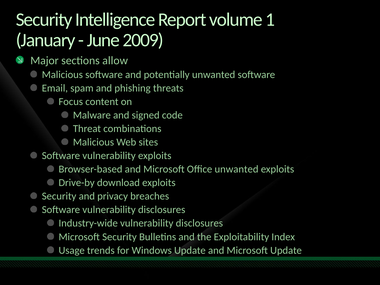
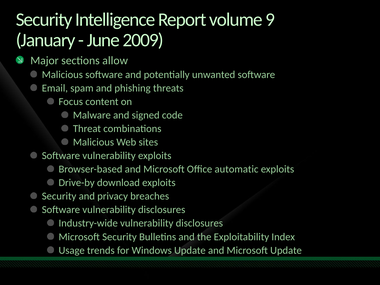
1: 1 -> 9
Office unwanted: unwanted -> automatic
